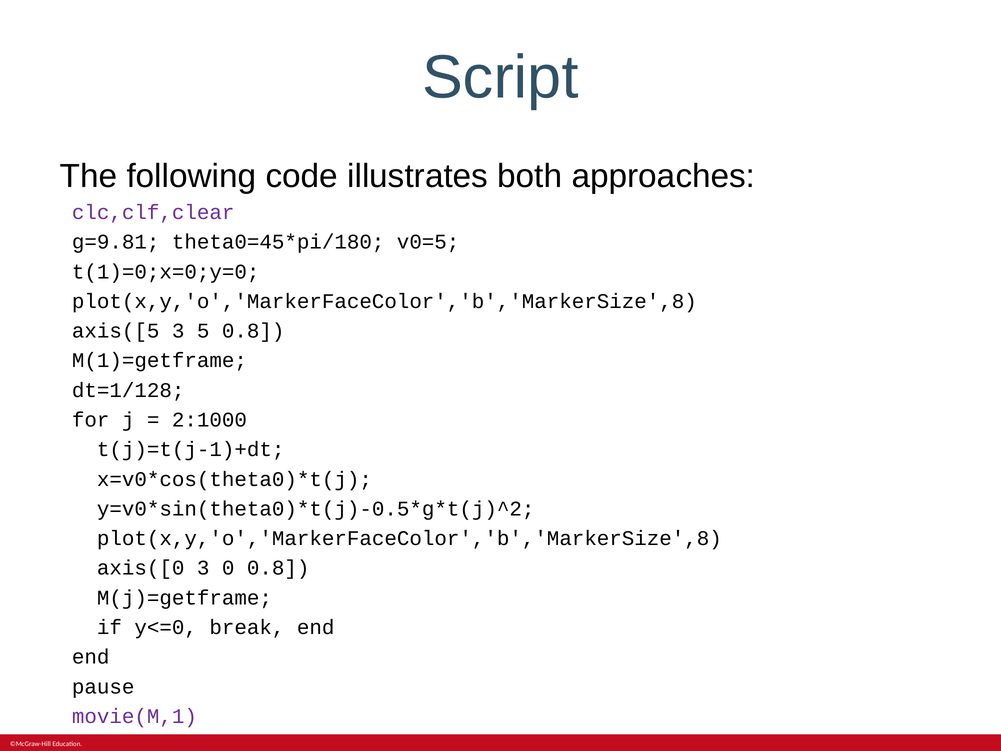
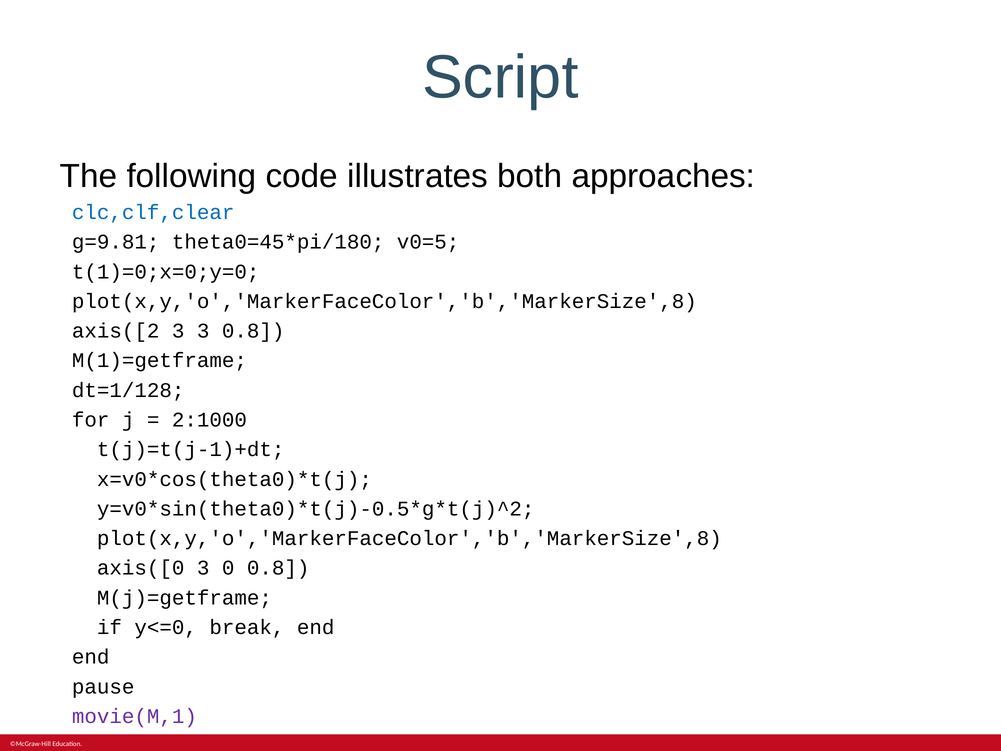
clc,clf,clear colour: purple -> blue
axis([5: axis([5 -> axis([2
3 5: 5 -> 3
